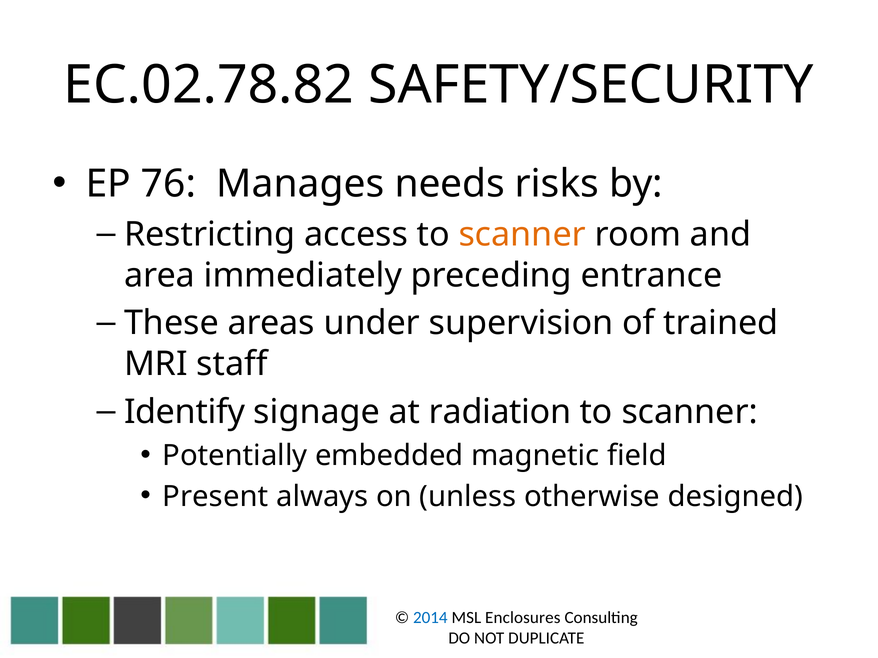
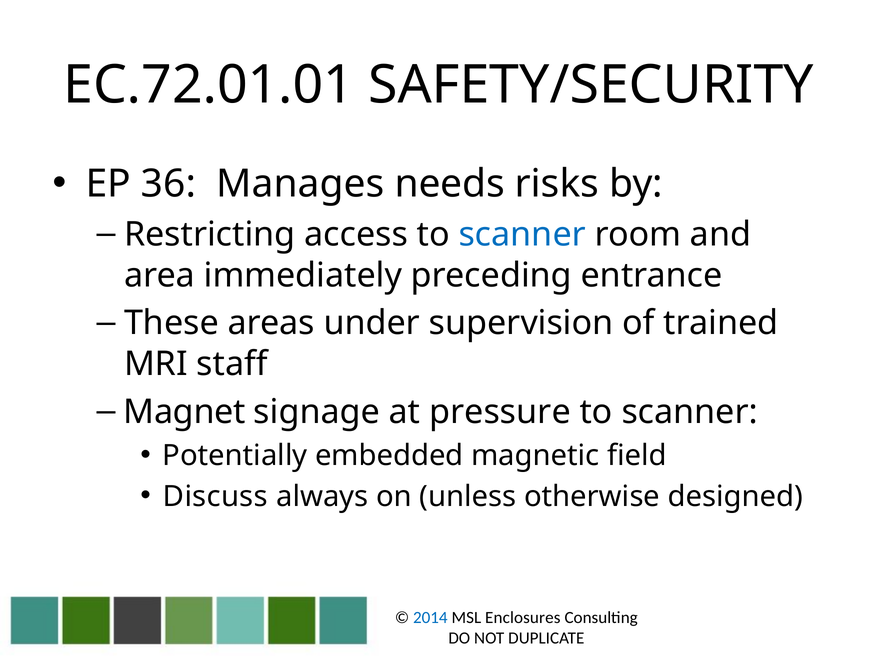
EC.02.78.82: EC.02.78.82 -> EC.72.01.01
76: 76 -> 36
scanner at (522, 235) colour: orange -> blue
Identify: Identify -> Magnet
radiation: radiation -> pressure
Present: Present -> Discuss
